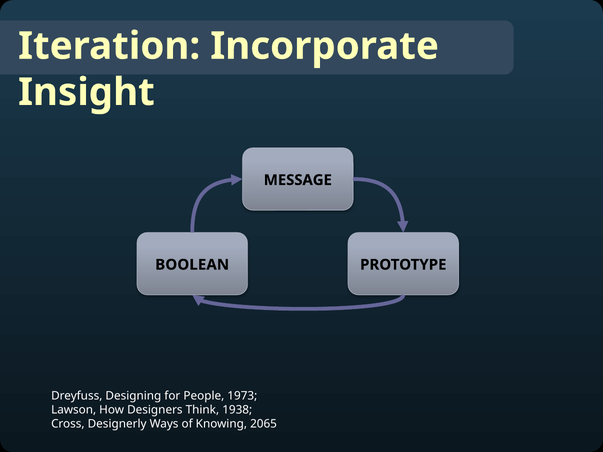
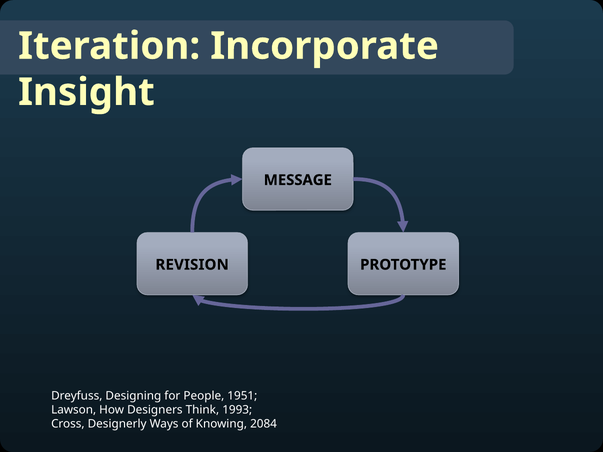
BOOLEAN: BOOLEAN -> REVISION
1973: 1973 -> 1951
1938: 1938 -> 1993
2065: 2065 -> 2084
